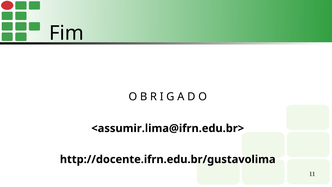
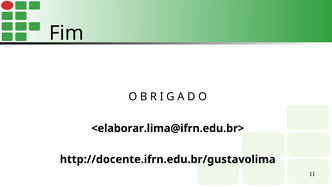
<assumir.lima@ifrn.edu.br>: <assumir.lima@ifrn.edu.br> -> <elaborar.lima@ifrn.edu.br>
